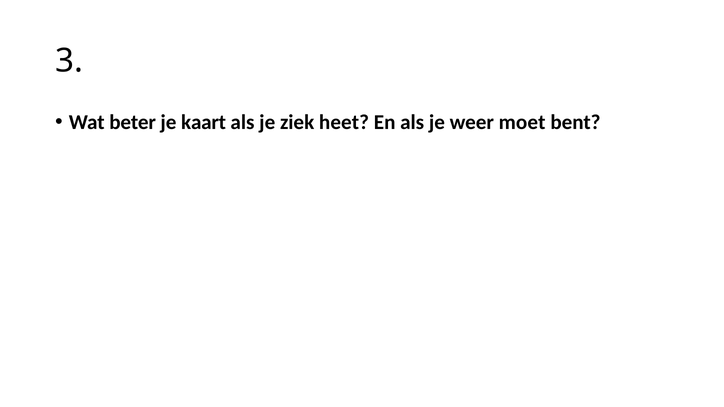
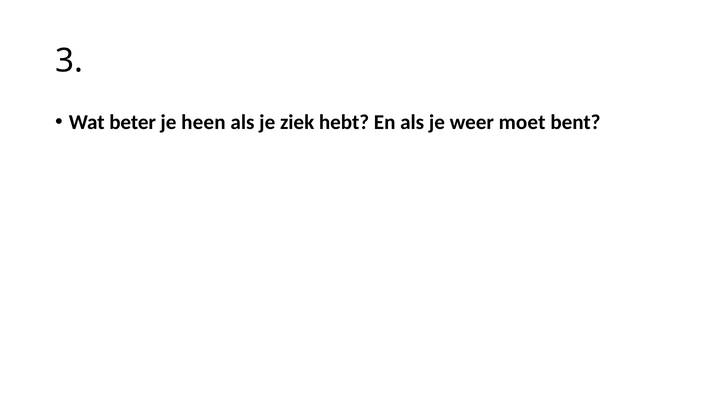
kaart: kaart -> heen
heet: heet -> hebt
